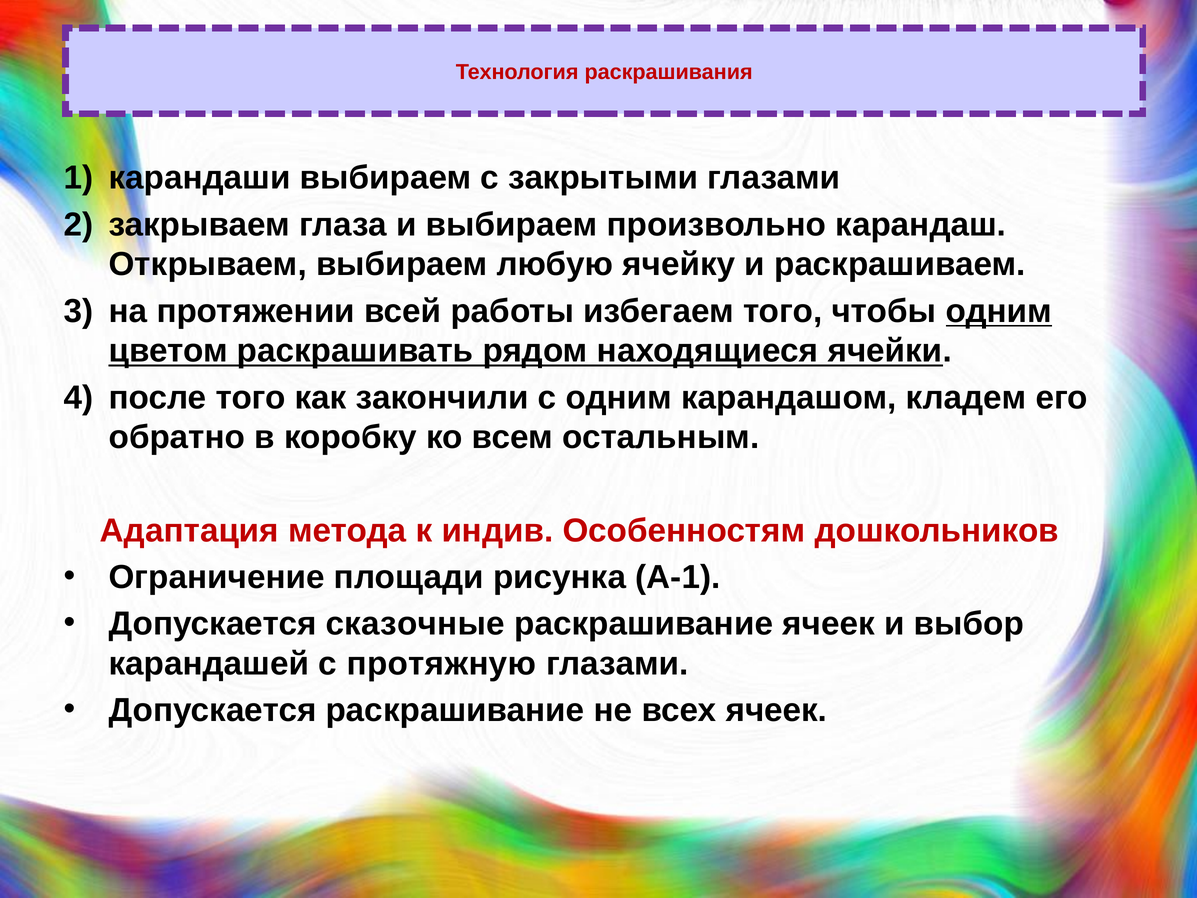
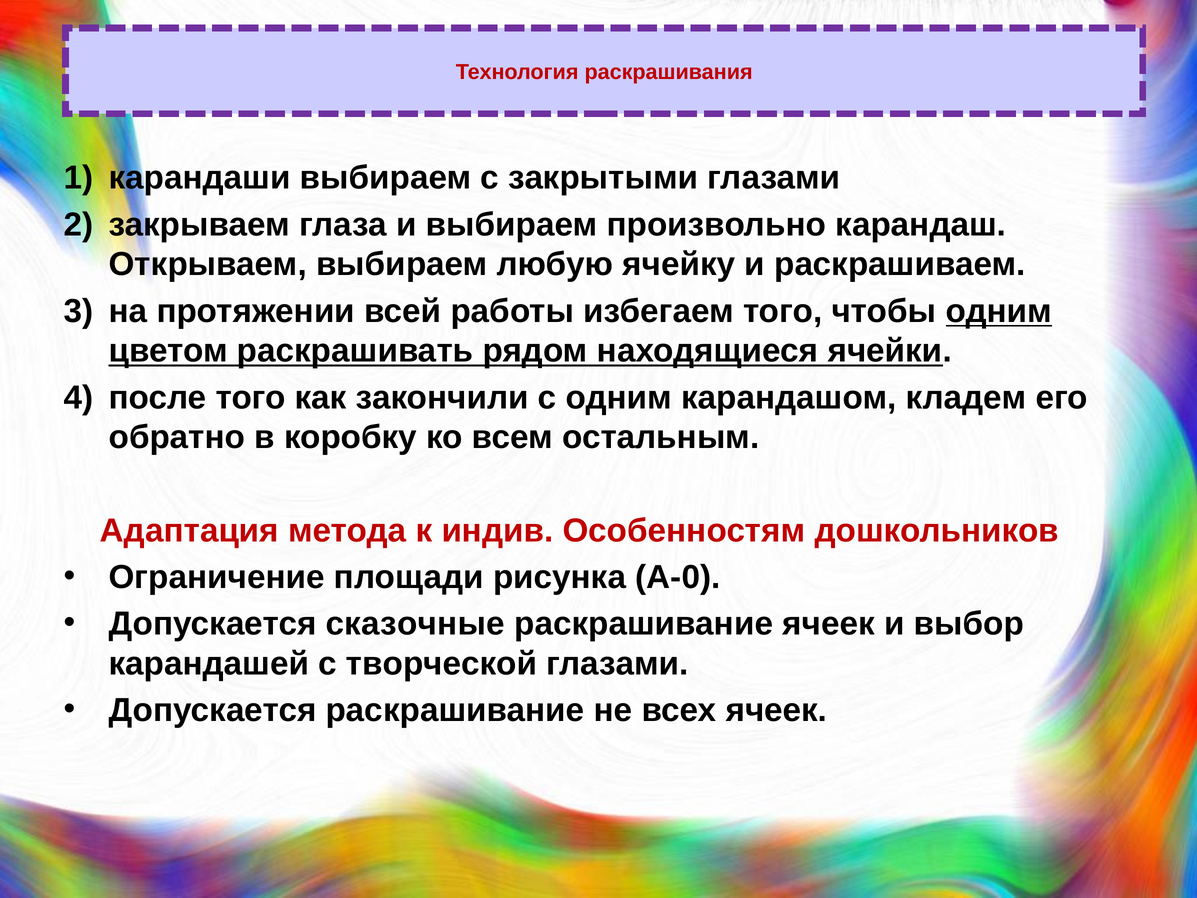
А-1: А-1 -> А-0
протяжную: протяжную -> творческой
